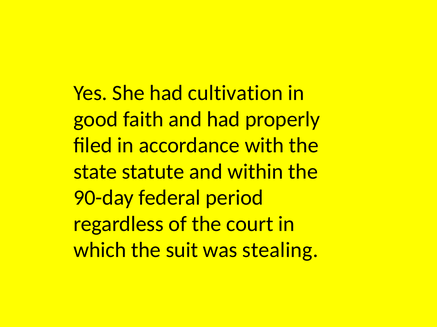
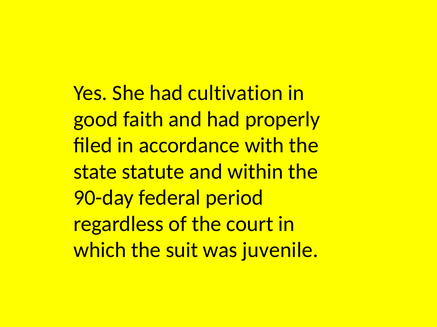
stealing: stealing -> juvenile
